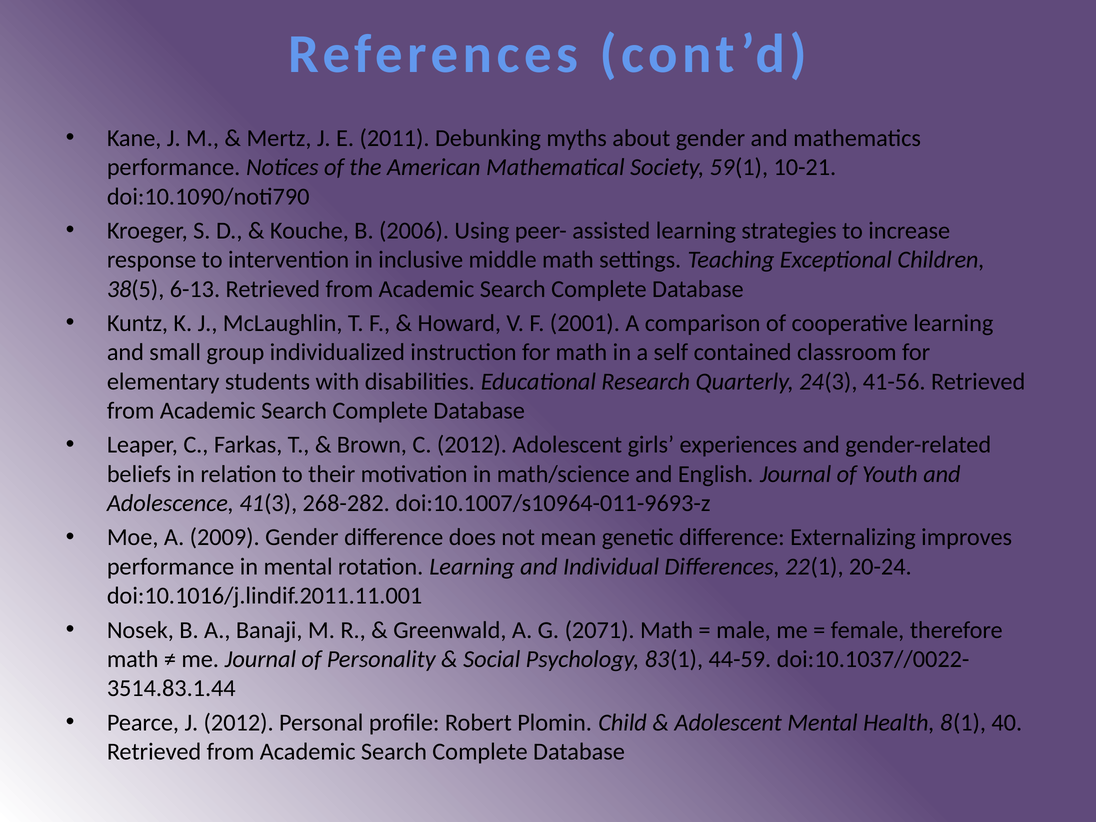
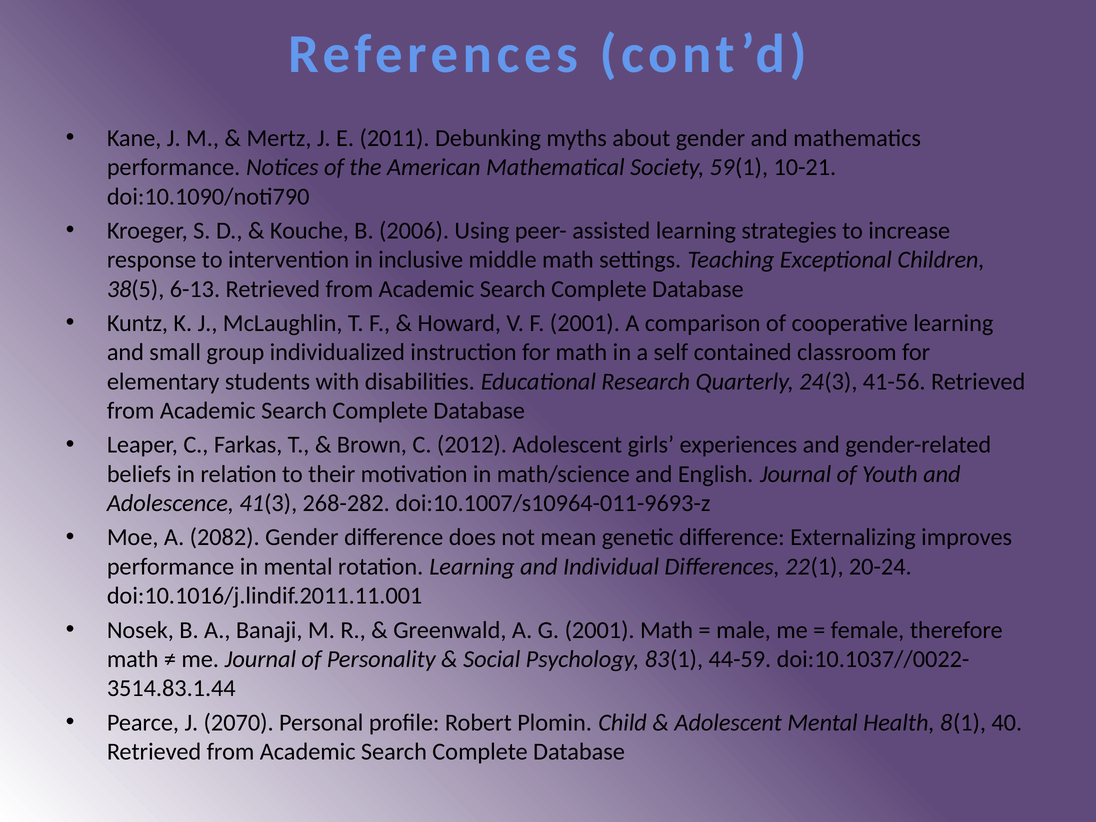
2009: 2009 -> 2082
G 2071: 2071 -> 2001
J 2012: 2012 -> 2070
